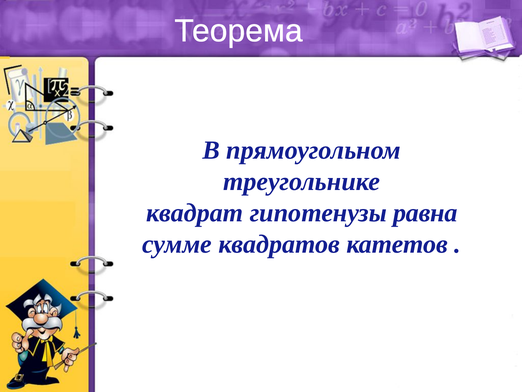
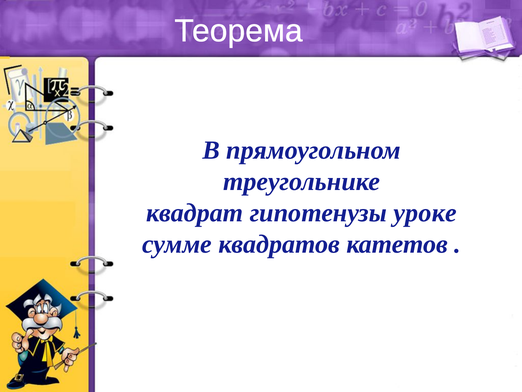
равна: равна -> уроке
